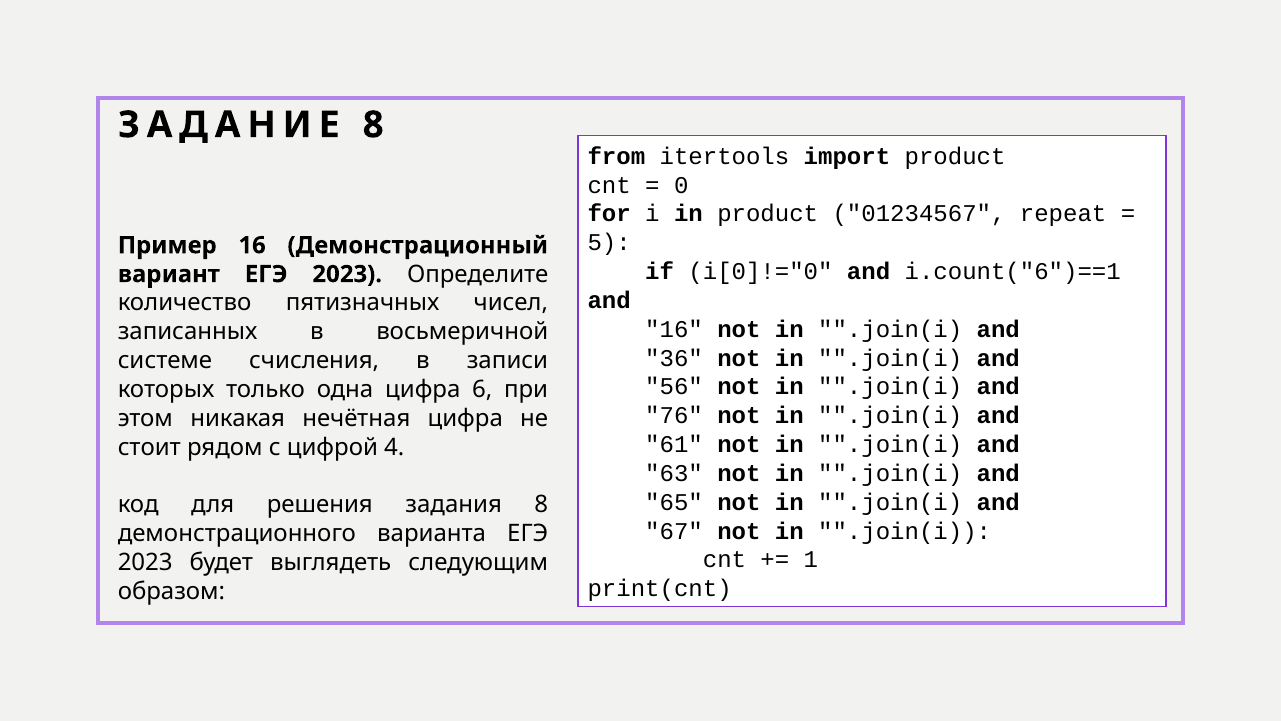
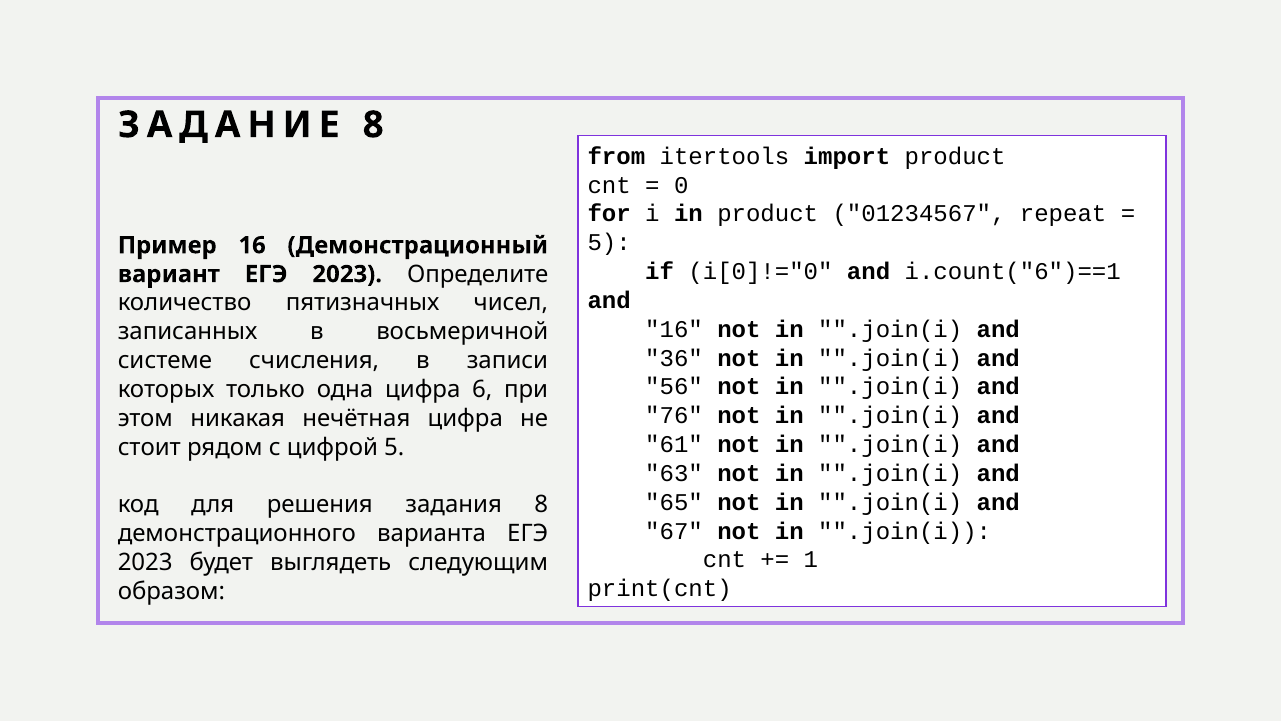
цифрой 4: 4 -> 5
